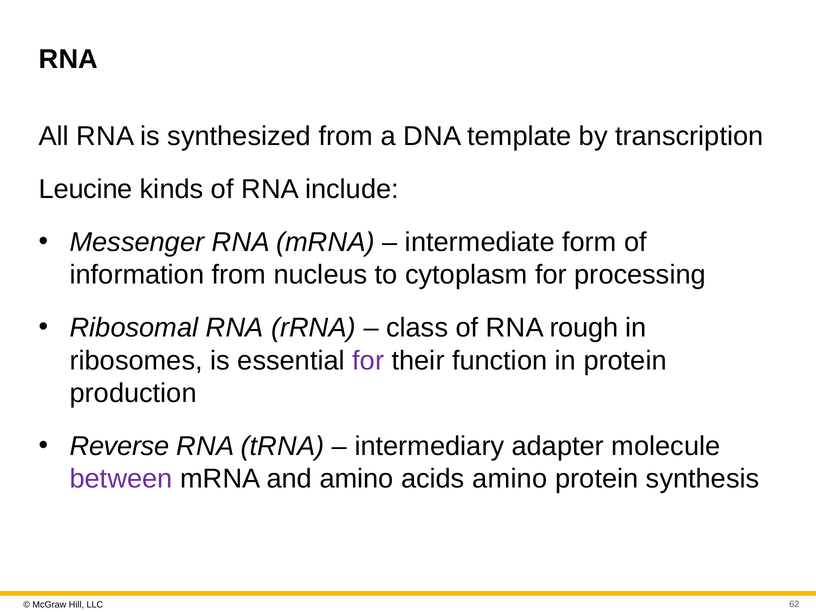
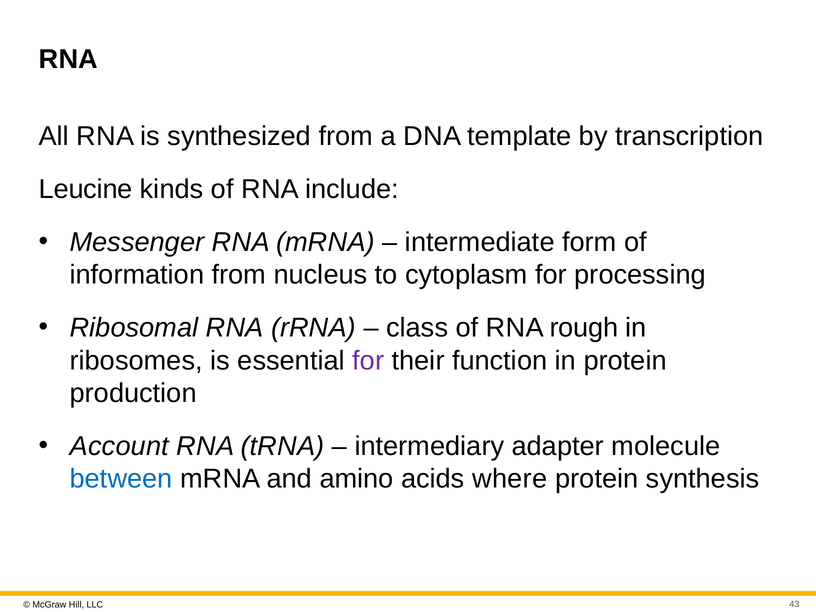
Reverse: Reverse -> Account
between colour: purple -> blue
acids amino: amino -> where
62: 62 -> 43
